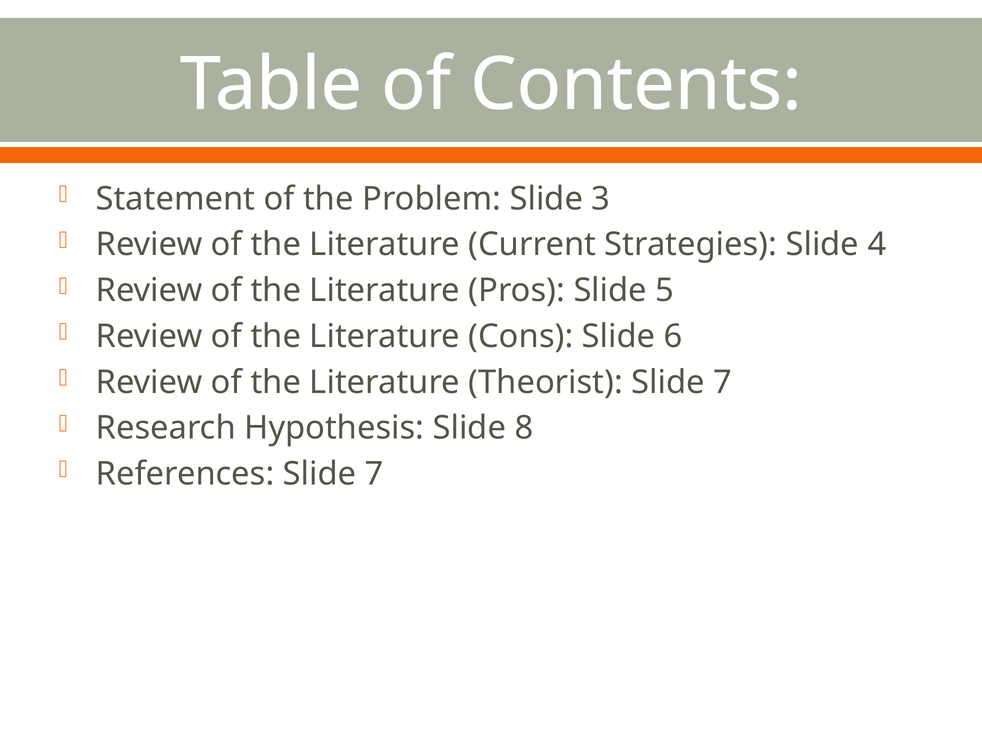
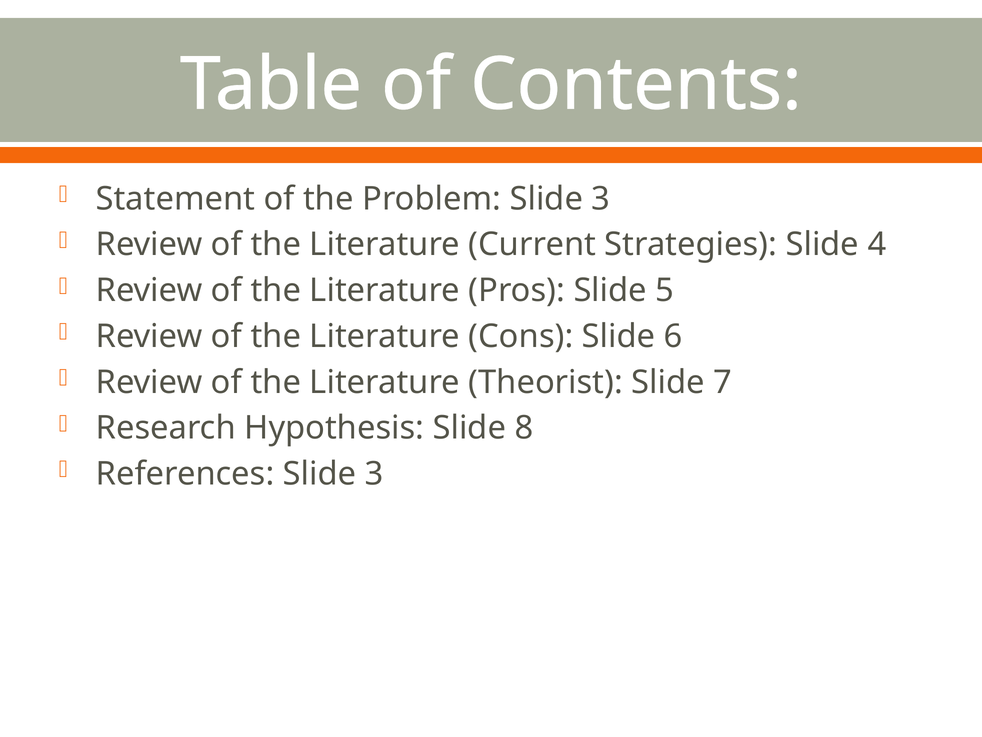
References Slide 7: 7 -> 3
